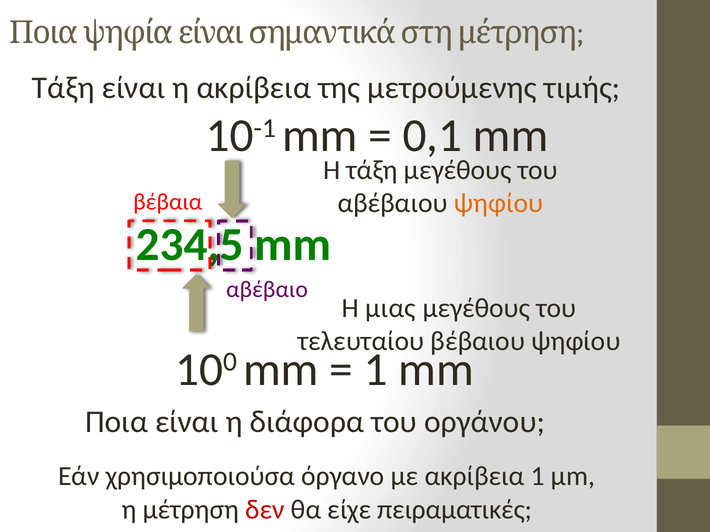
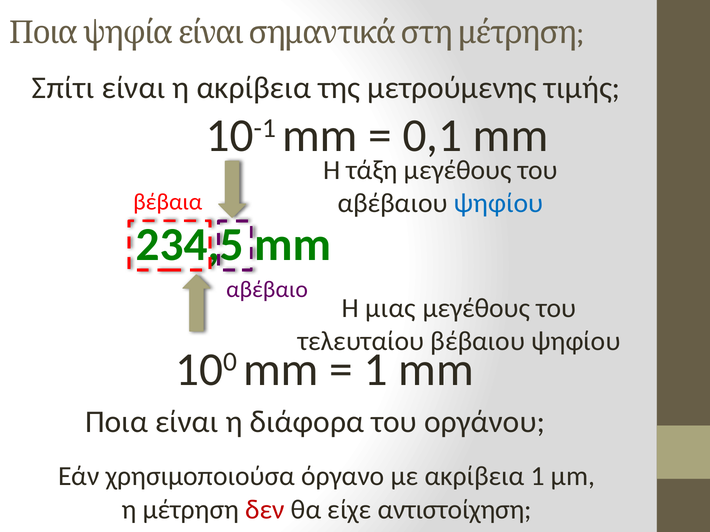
Τάξη at (63, 88): Τάξη -> Σπίτι
ψηφίου at (498, 203) colour: orange -> blue
πειραματικές: πειραματικές -> αντιστοίχηση
